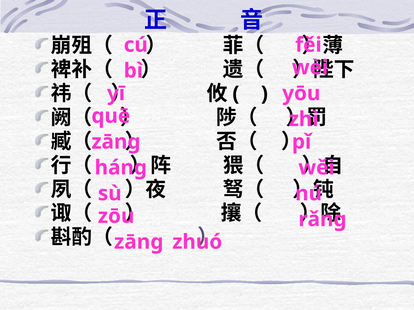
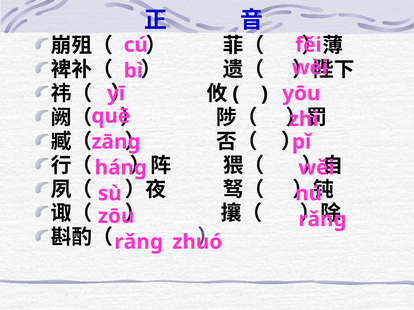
zāng at (139, 242): zāng -> rǎng
